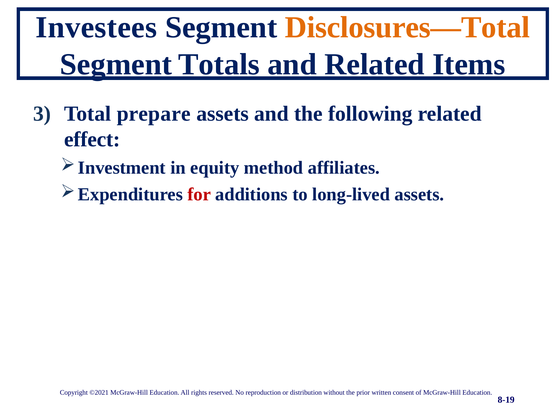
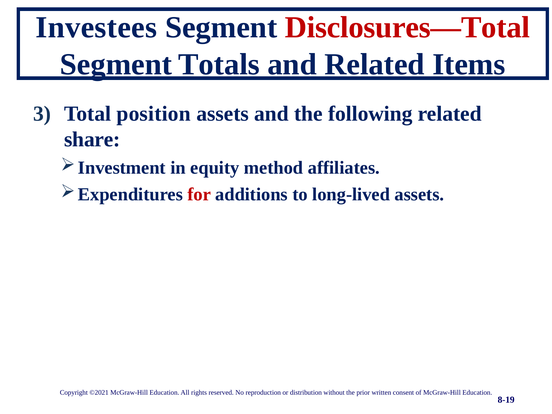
Disclosures—Total colour: orange -> red
prepare: prepare -> position
effect: effect -> share
